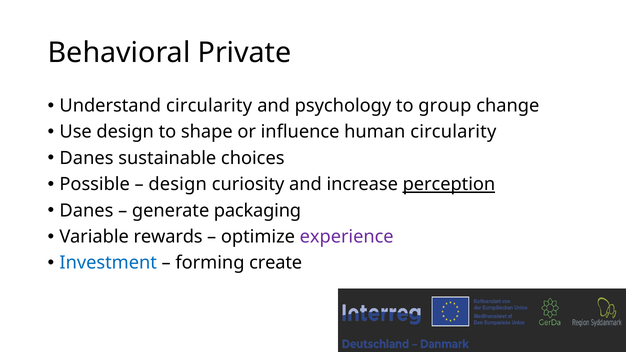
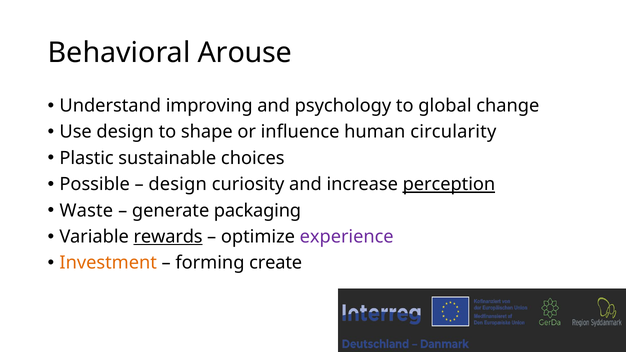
Private: Private -> Arouse
Understand circularity: circularity -> improving
group: group -> global
Danes at (87, 158): Danes -> Plastic
Danes at (86, 211): Danes -> Waste
rewards underline: none -> present
Investment colour: blue -> orange
